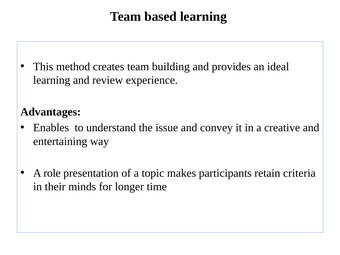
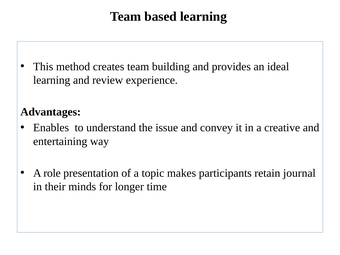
criteria: criteria -> journal
